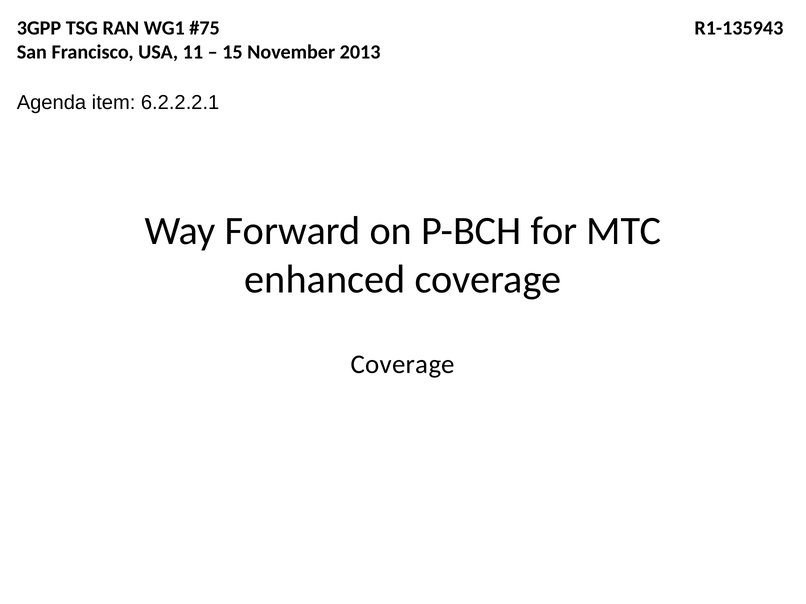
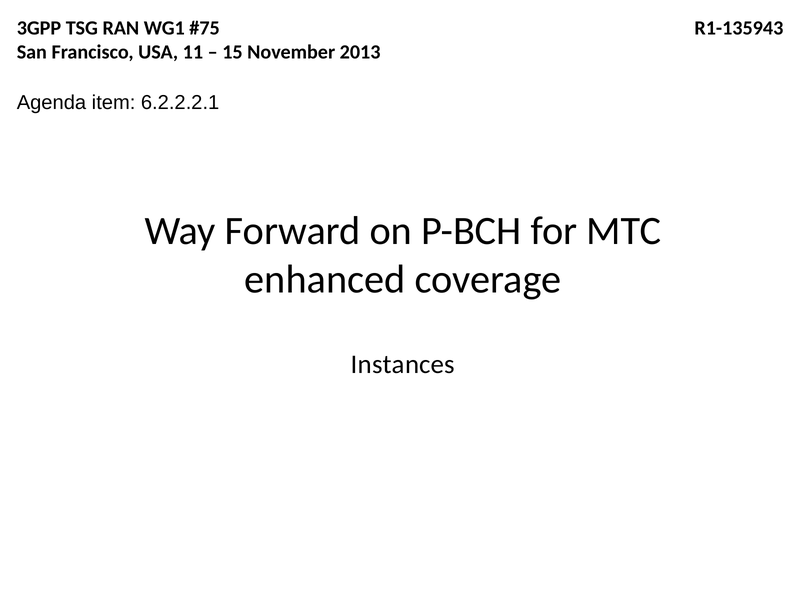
Coverage at (403, 365): Coverage -> Instances
